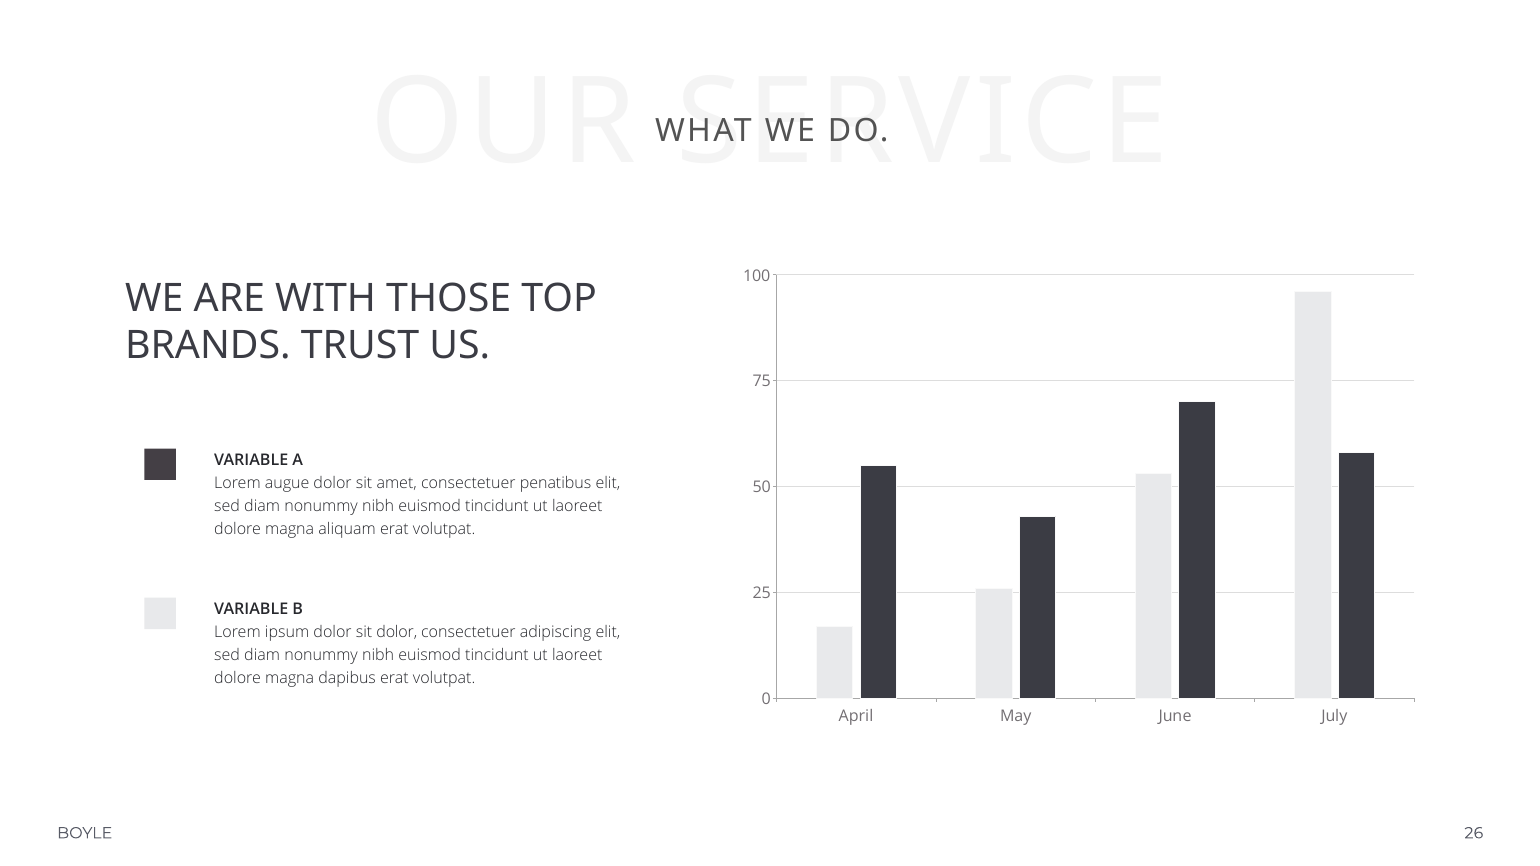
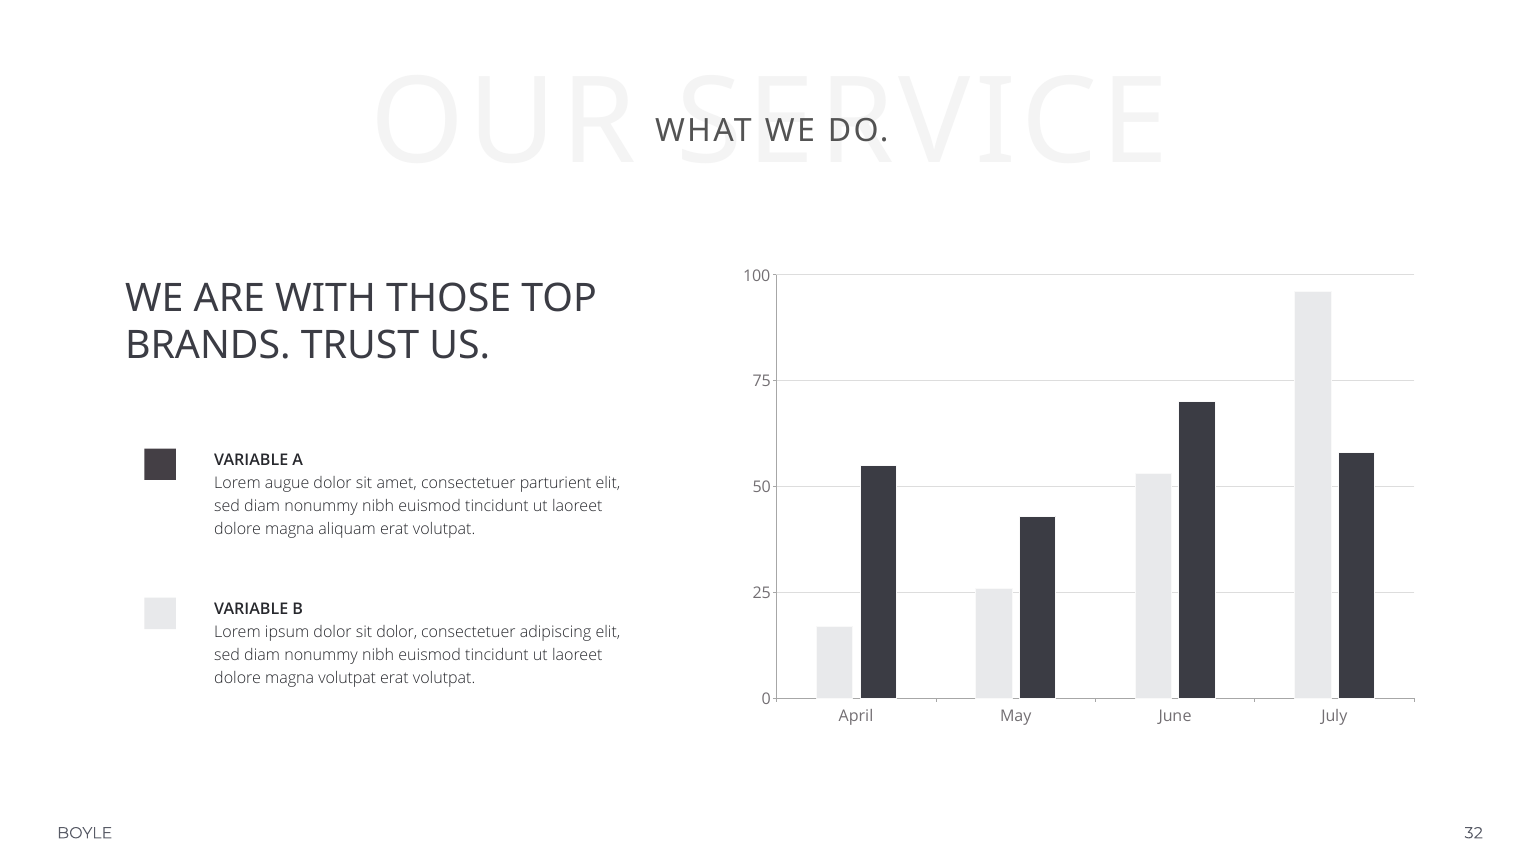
penatibus: penatibus -> parturient
magna dapibus: dapibus -> volutpat
26: 26 -> 32
